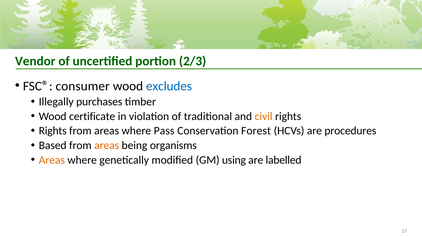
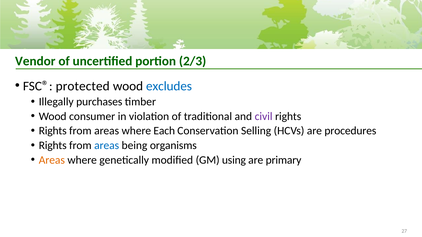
consumer: consumer -> protected
certificate: certificate -> consumer
civil colour: orange -> purple
Pass: Pass -> Each
Forest: Forest -> Selling
Based at (53, 146): Based -> Rights
areas at (107, 146) colour: orange -> blue
labelled: labelled -> primary
